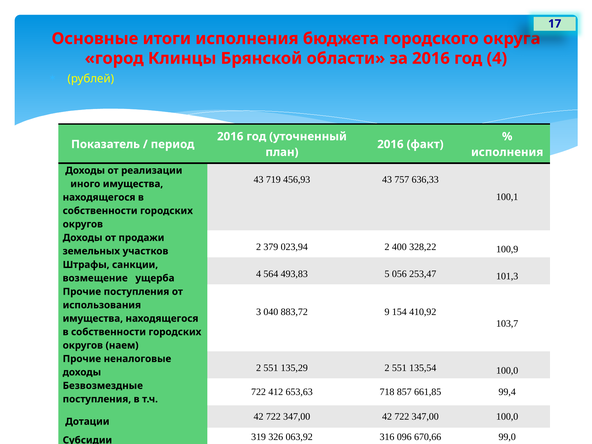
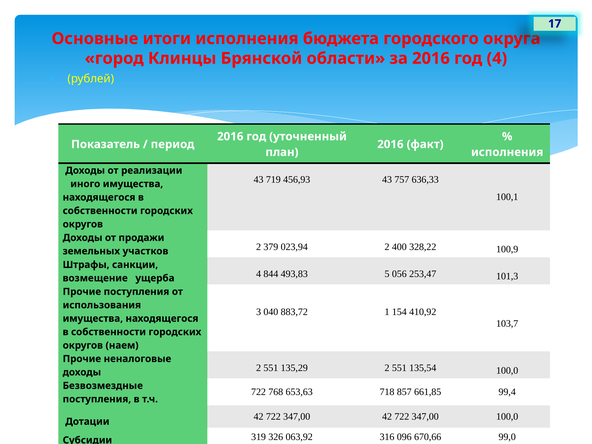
564: 564 -> 844
9: 9 -> 1
412: 412 -> 768
